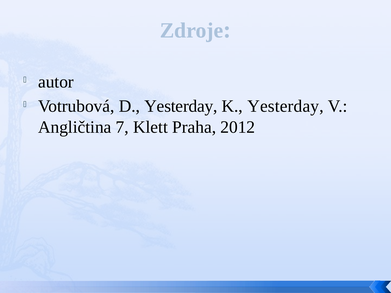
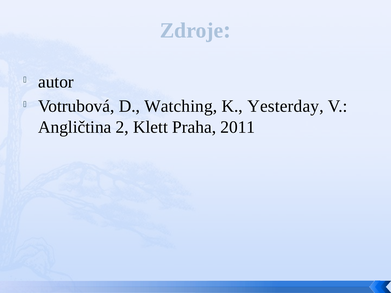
D Yesterday: Yesterday -> Watching
7: 7 -> 2
2012: 2012 -> 2011
